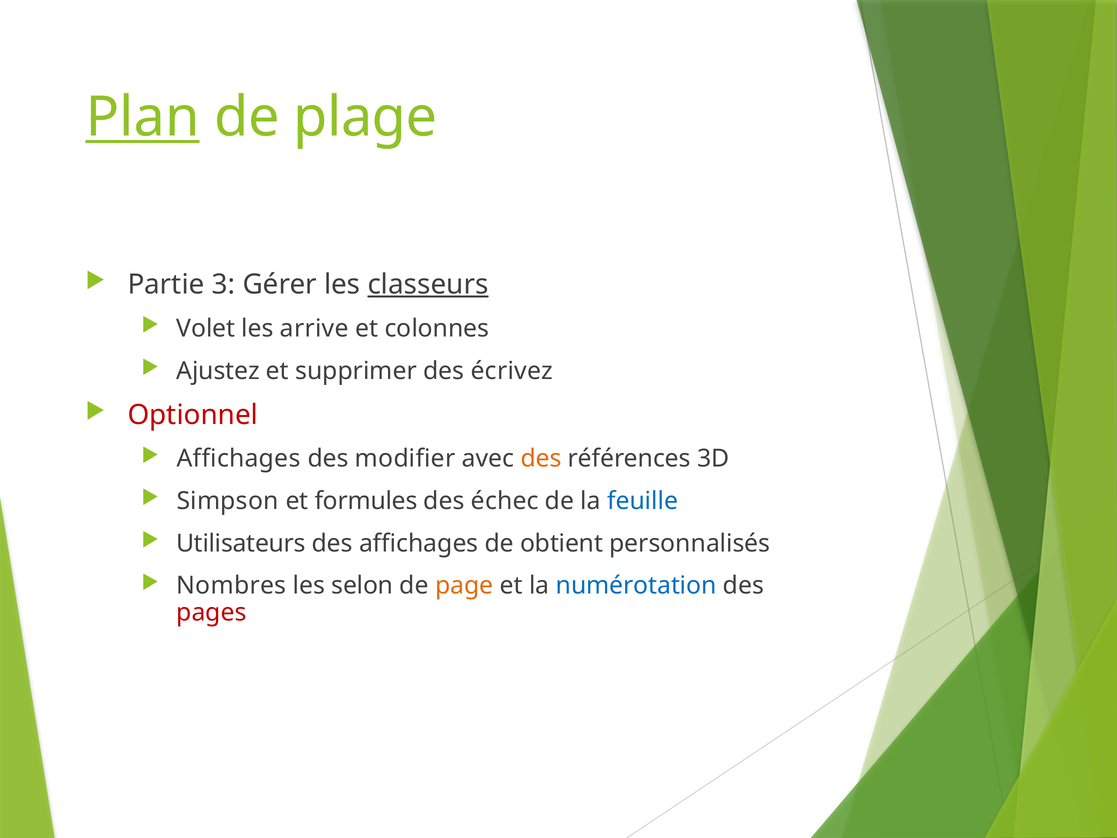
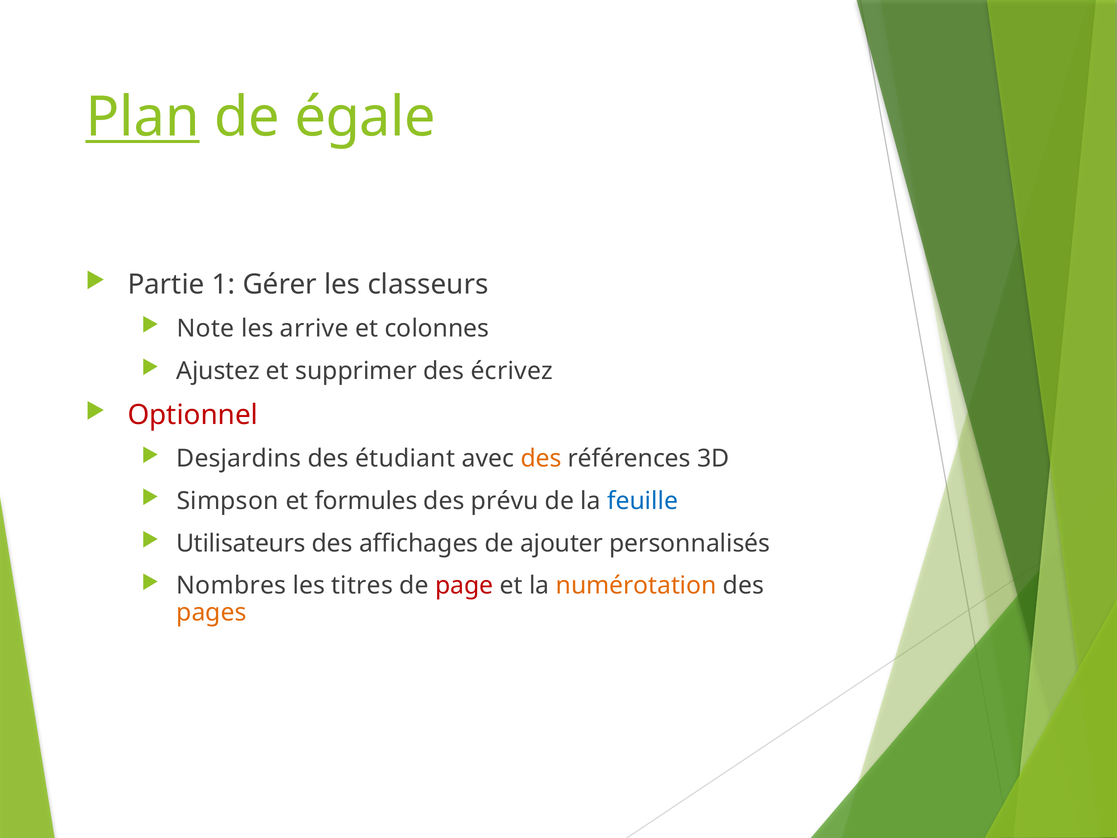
plage: plage -> égale
3: 3 -> 1
classeurs underline: present -> none
Volet: Volet -> Note
Affichages at (239, 459): Affichages -> Desjardins
modifier: modifier -> étudiant
échec: échec -> prévu
obtient: obtient -> ajouter
selon: selon -> titres
page colour: orange -> red
numérotation colour: blue -> orange
pages colour: red -> orange
